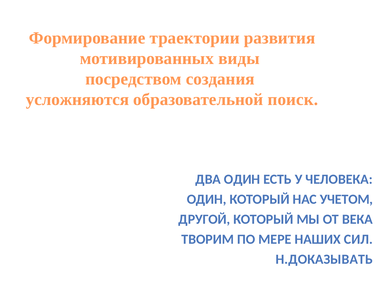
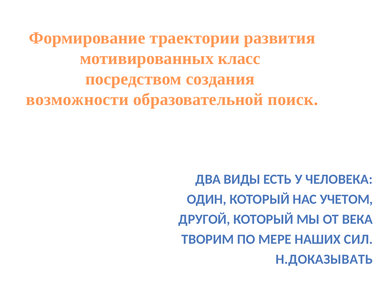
виды: виды -> класс
усложняются: усложняются -> возможности
ДВА ОДИН: ОДИН -> ВИДЫ
